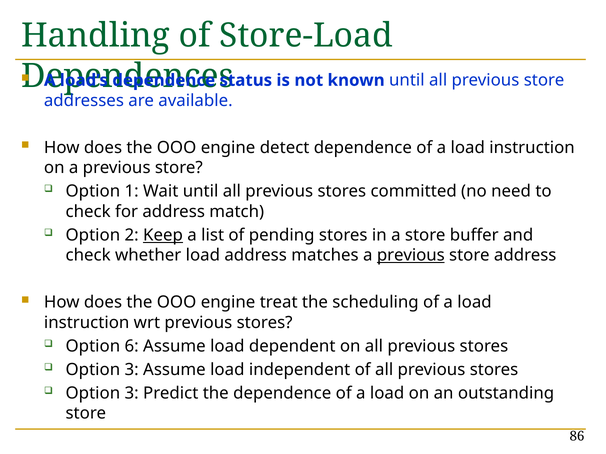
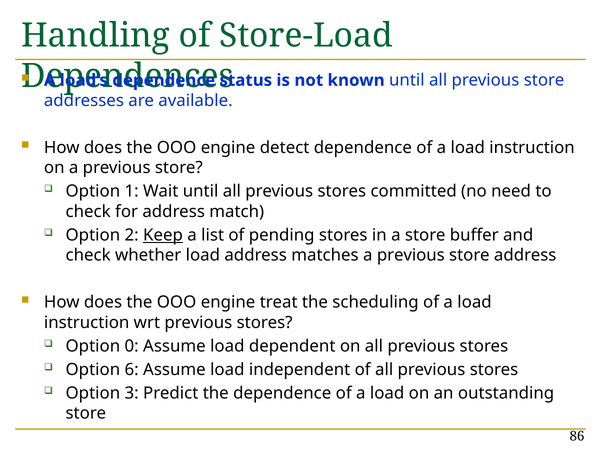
previous at (411, 255) underline: present -> none
6: 6 -> 0
3 at (132, 370): 3 -> 6
